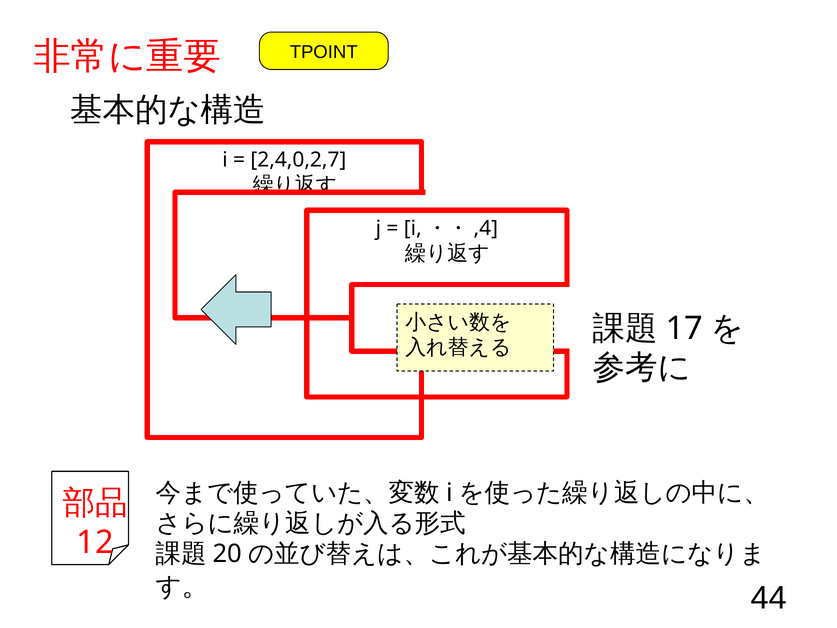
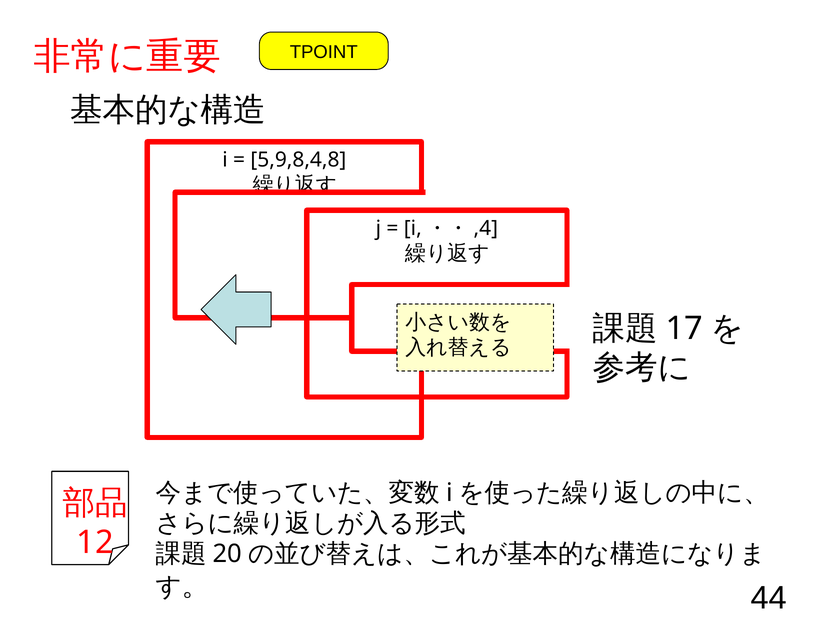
2,4,0,2,7: 2,4,0,2,7 -> 5,9,8,4,8
